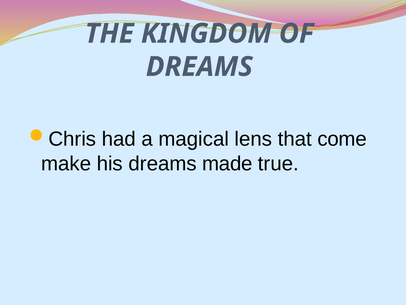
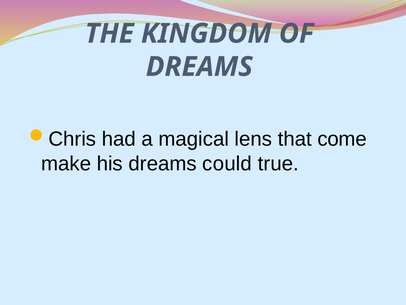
made: made -> could
